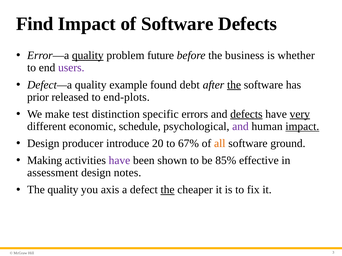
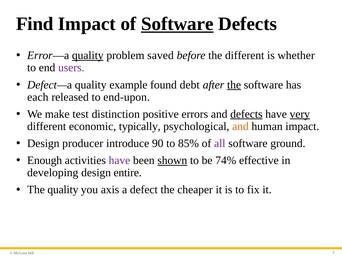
Software at (177, 24) underline: none -> present
future: future -> saved
the business: business -> different
prior: prior -> each
end-plots: end-plots -> end-upon
specific: specific -> positive
schedule: schedule -> typically
and at (240, 127) colour: purple -> orange
impact at (302, 127) underline: present -> none
20: 20 -> 90
67%: 67% -> 85%
all colour: orange -> purple
Making: Making -> Enough
shown underline: none -> present
85%: 85% -> 74%
assessment: assessment -> developing
notes: notes -> entire
the at (168, 190) underline: present -> none
